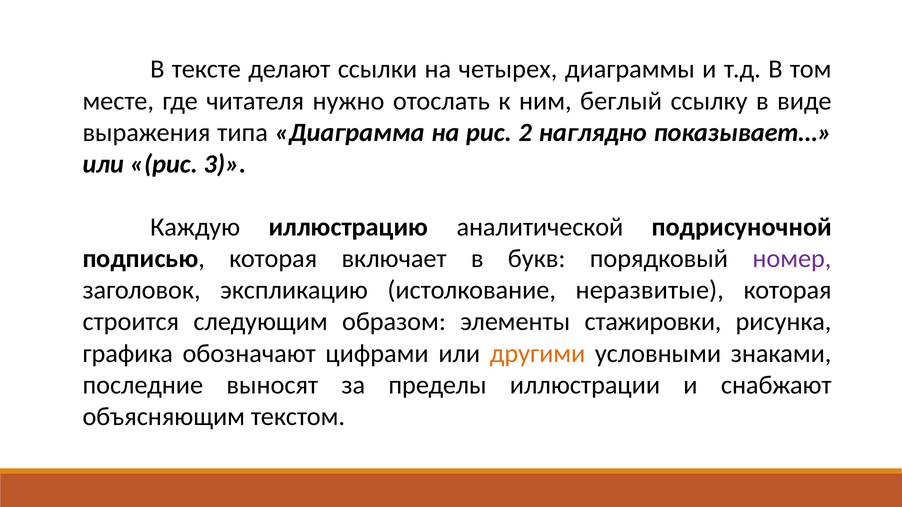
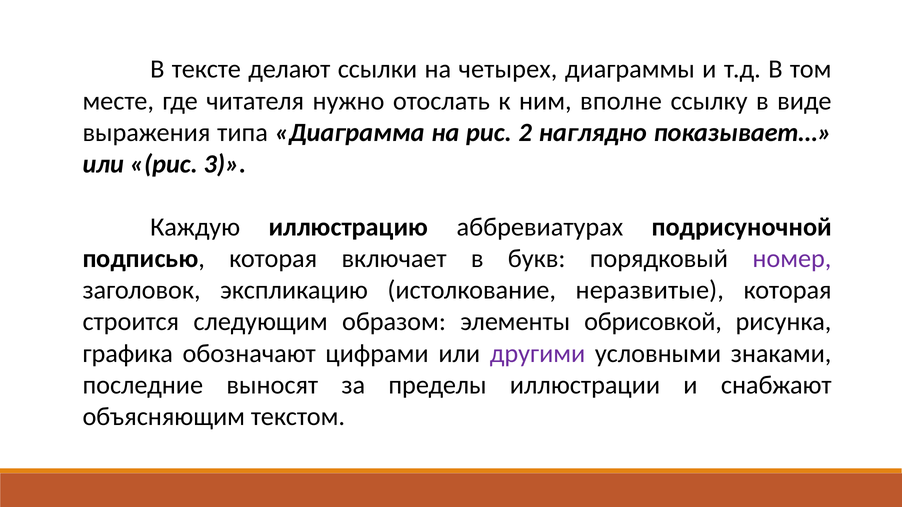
беглый: беглый -> вполне
аналитической: аналитической -> аббревиатурах
стажировки: стажировки -> обрисовкой
другими colour: orange -> purple
